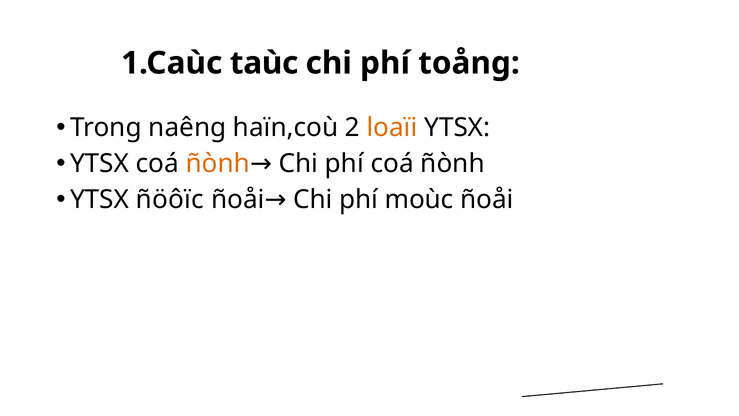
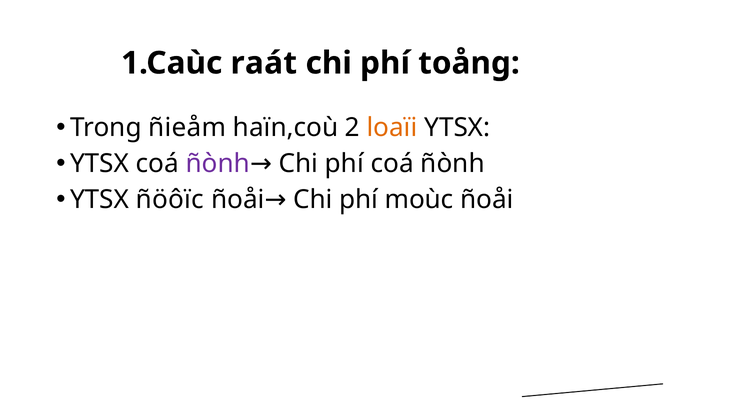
taùc: taùc -> raát
naêng: naêng -> ñieåm
ñònh at (218, 163) colour: orange -> purple
